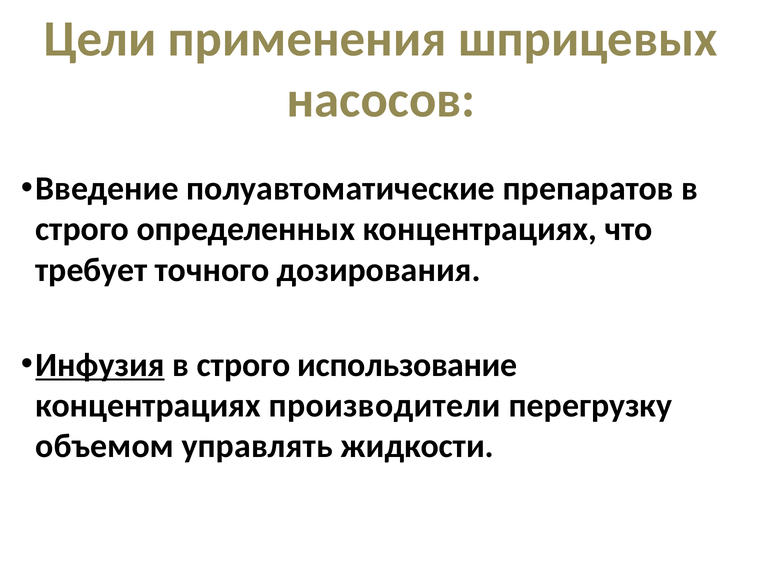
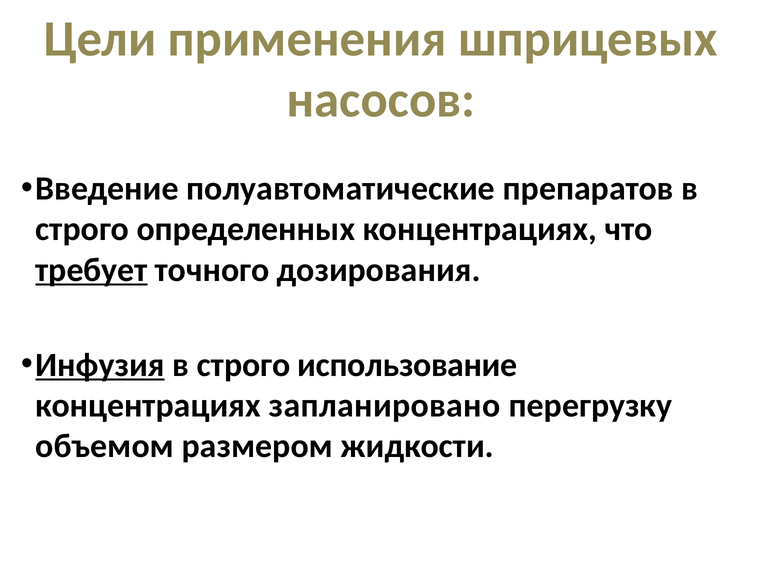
требует underline: none -> present
производители: производители -> запланировано
управлять: управлять -> размером
